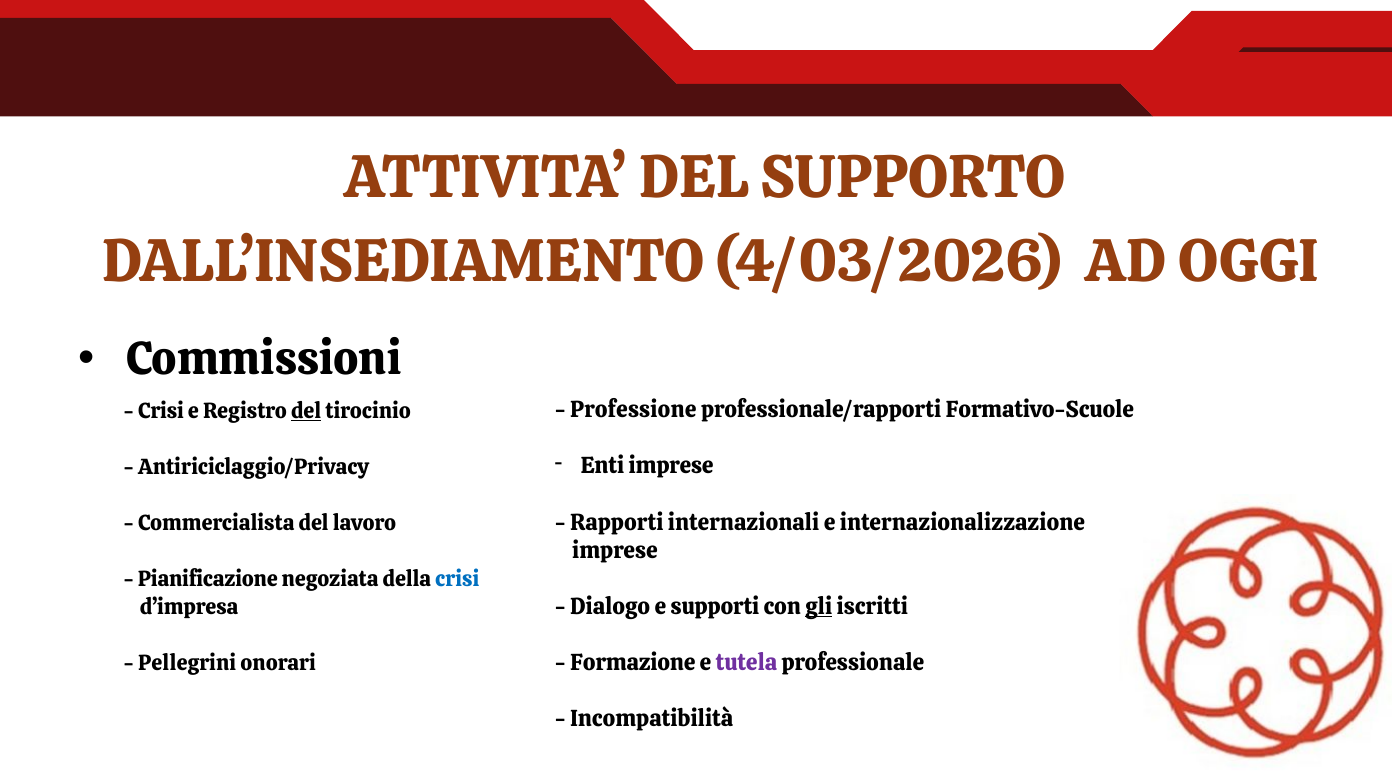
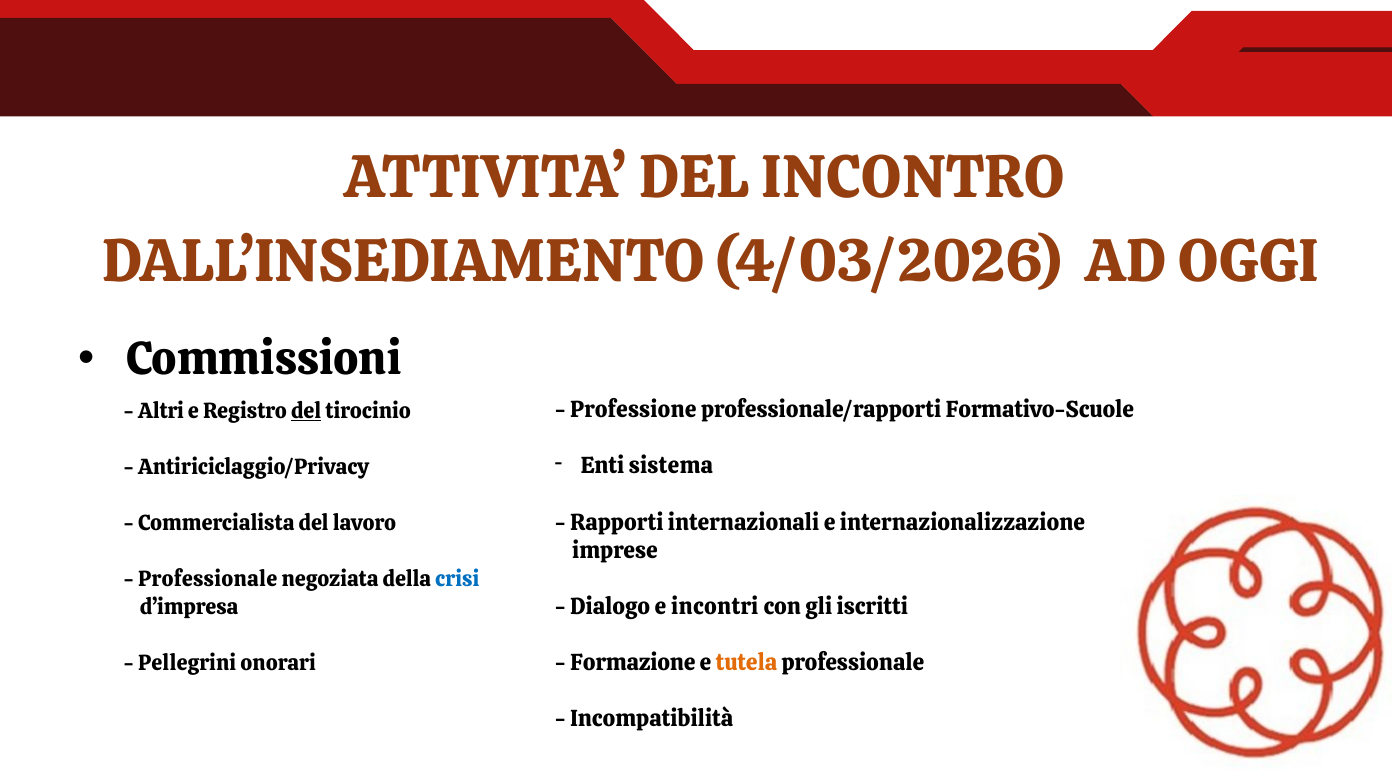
SUPPORTO: SUPPORTO -> INCONTRO
Crisi at (161, 411): Crisi -> Altri
Enti imprese: imprese -> sistema
Pianificazione at (208, 579): Pianificazione -> Professionale
supporti: supporti -> incontri
gli underline: present -> none
tutela colour: purple -> orange
